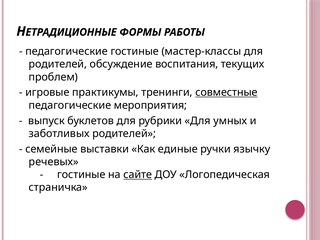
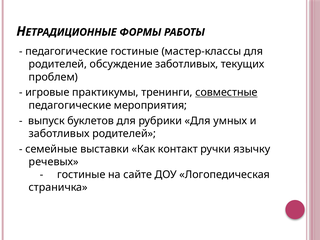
обсуждение воспитания: воспитания -> заботливых
единые: единые -> контакт
сайте underline: present -> none
